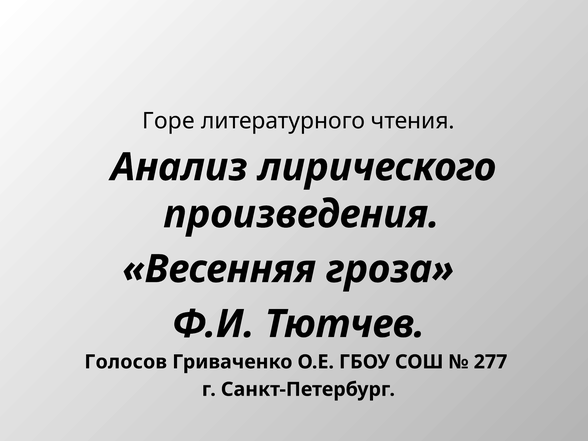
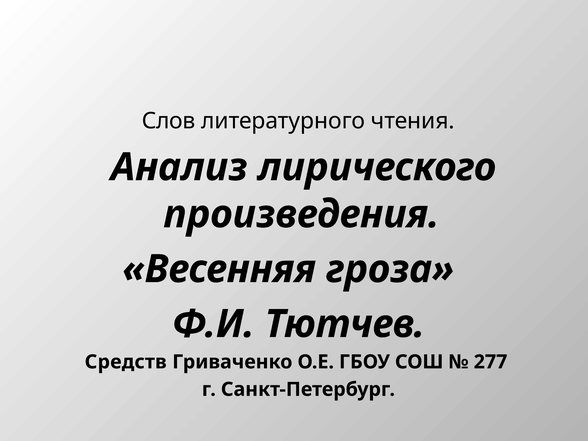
Горе: Горе -> Слов
Голосов: Голосов -> Средств
